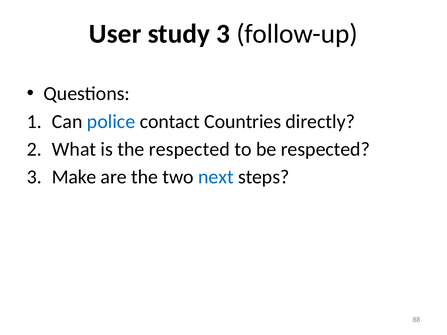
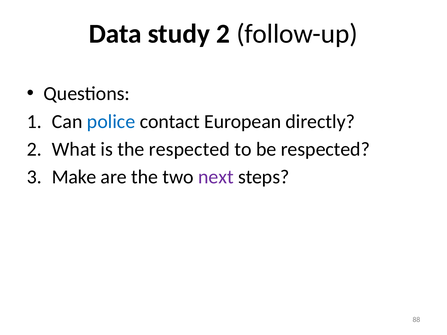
User: User -> Data
study 3: 3 -> 2
Countries: Countries -> European
next colour: blue -> purple
